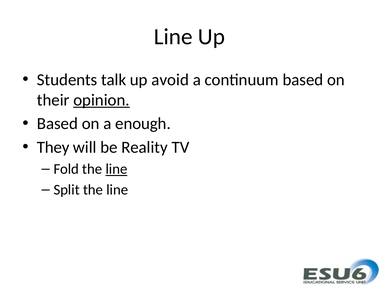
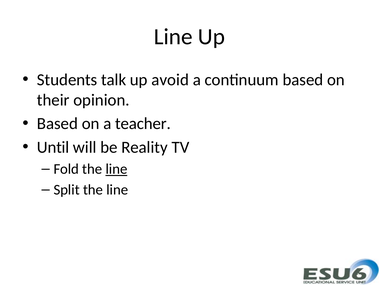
opinion underline: present -> none
enough: enough -> teacher
They: They -> Until
